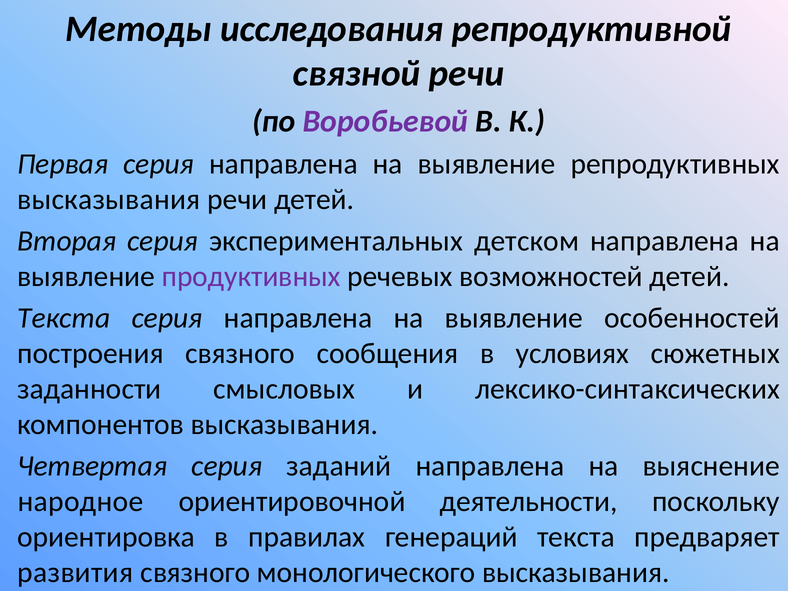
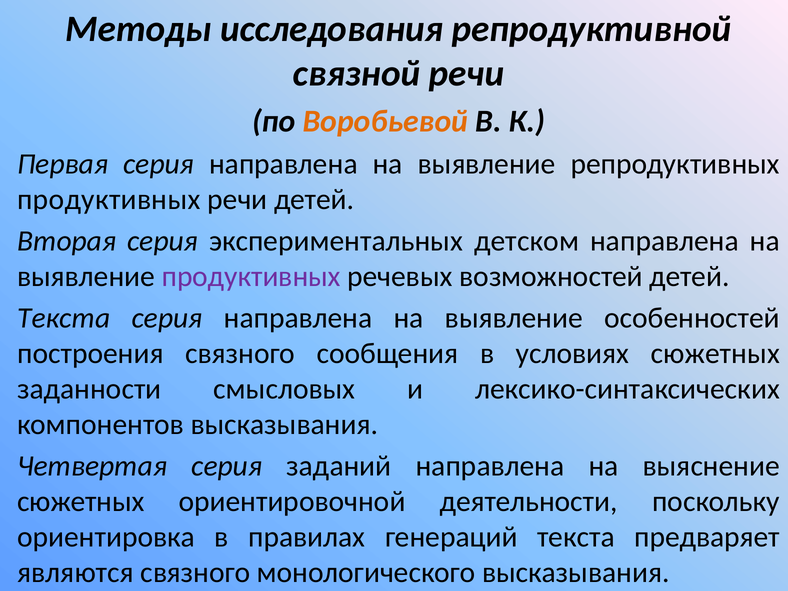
Воробьевой colour: purple -> orange
высказывания at (109, 199): высказывания -> продуктивных
народное at (81, 502): народное -> сюжетных
развития: развития -> являются
